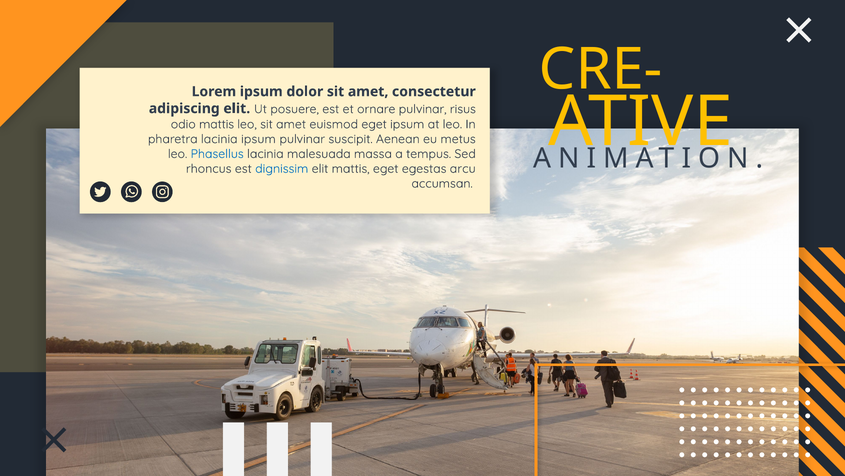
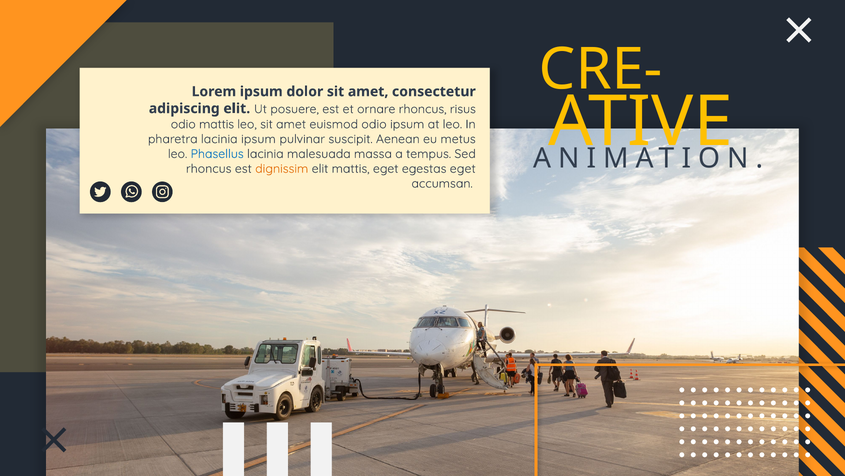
ornare pulvinar: pulvinar -> rhoncus
euismod eget: eget -> odio
dignissim colour: blue -> orange
egestas arcu: arcu -> eget
